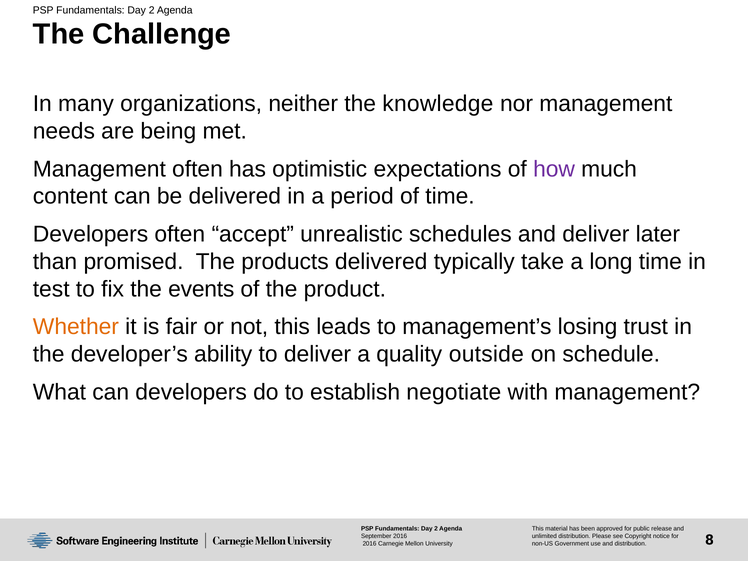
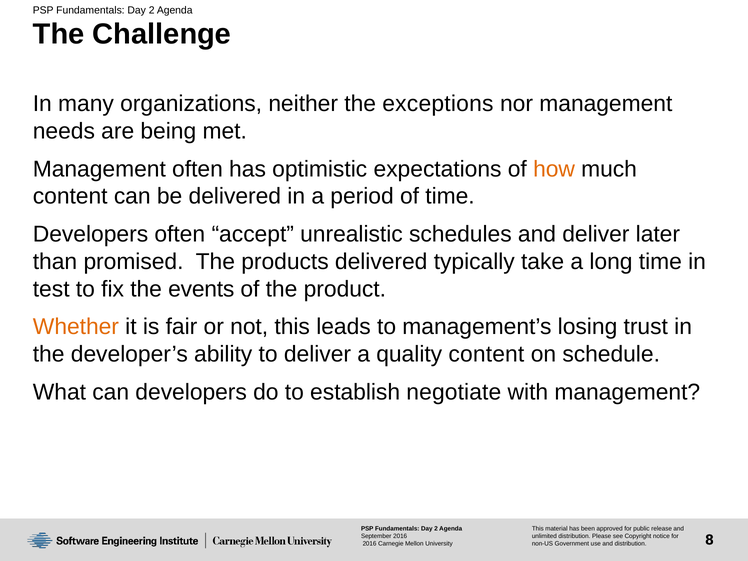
knowledge: knowledge -> exceptions
how colour: purple -> orange
quality outside: outside -> content
